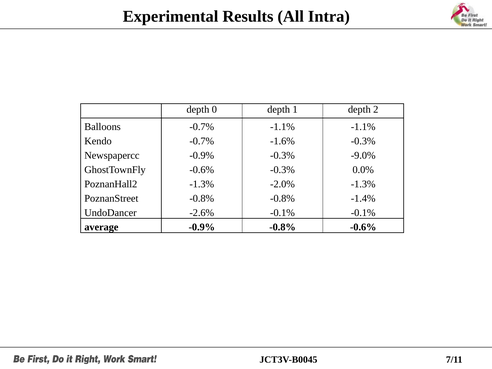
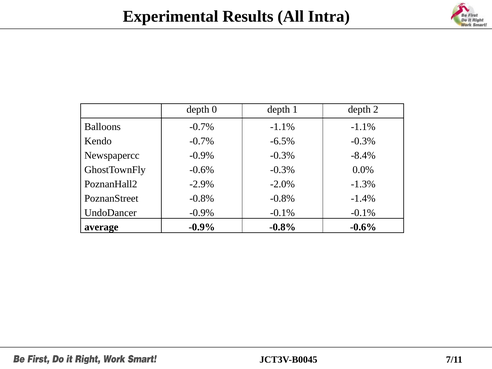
-1.6%: -1.6% -> -6.5%
-9.0%: -9.0% -> -8.4%
PoznanHall2 -1.3%: -1.3% -> -2.9%
UndoDancer -2.6%: -2.6% -> -0.9%
